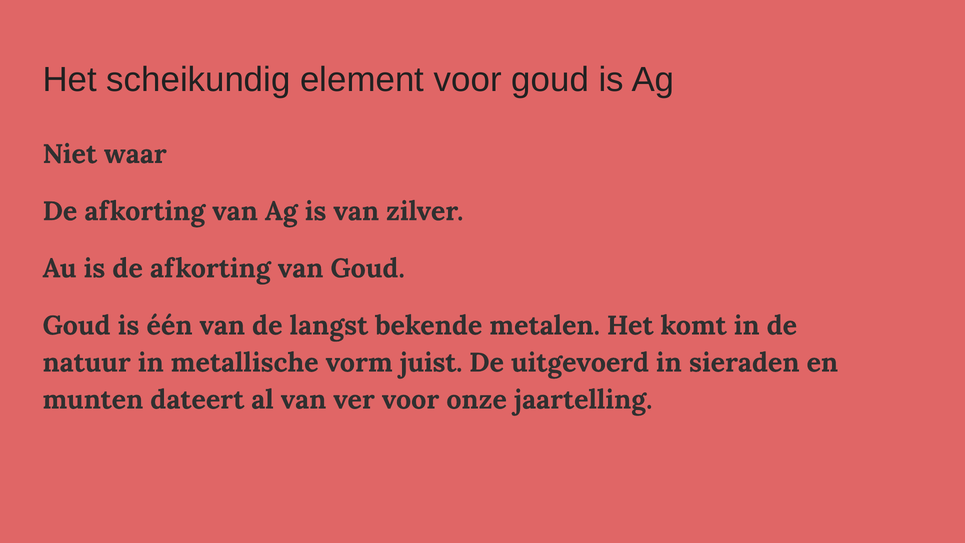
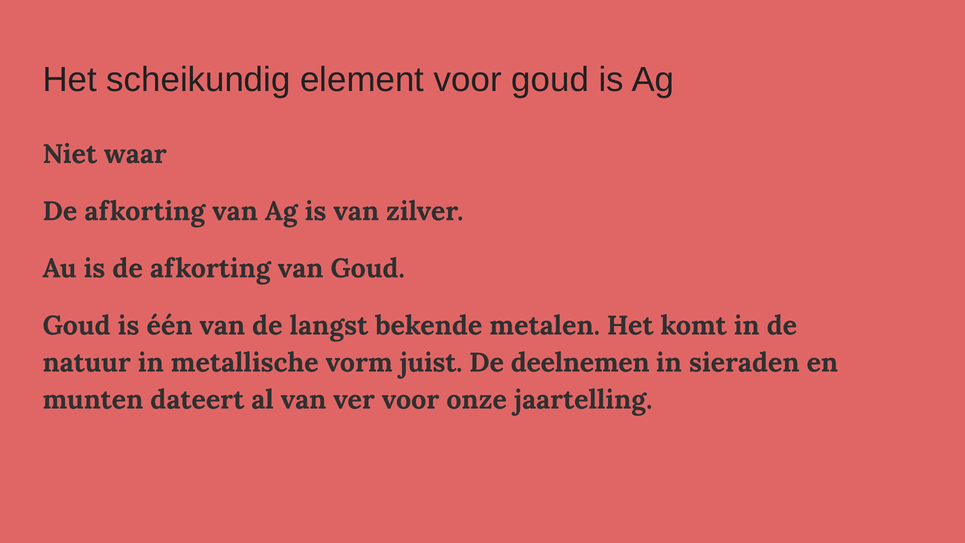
uitgevoerd: uitgevoerd -> deelnemen
